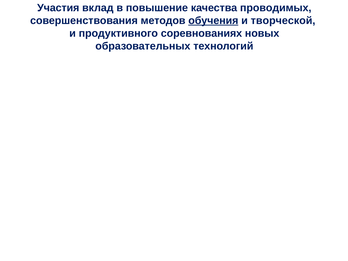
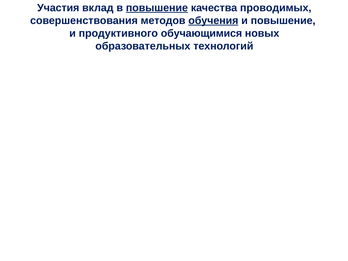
повышение at (157, 8) underline: none -> present
и творческой: творческой -> повышение
соревнованиях: соревнованиях -> обучающимися
